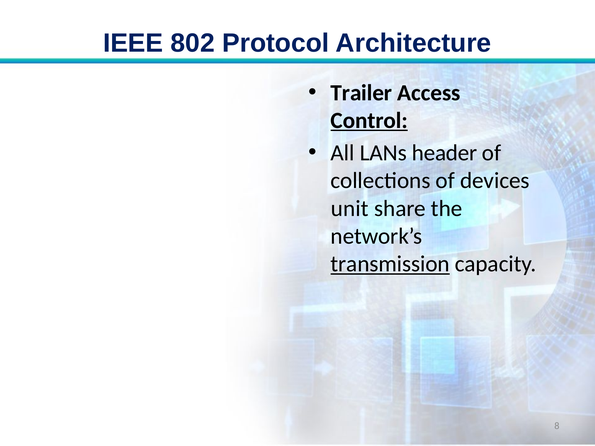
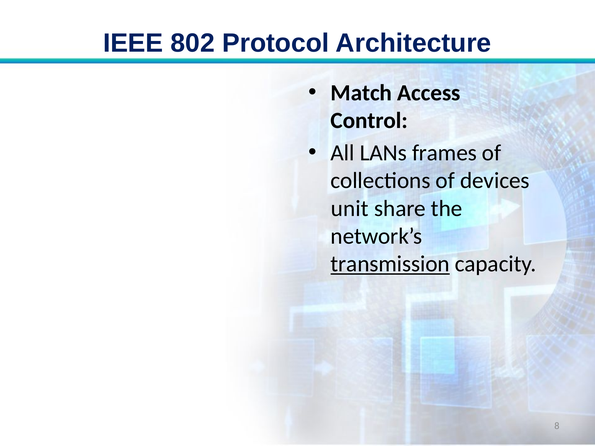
Trailer: Trailer -> Match
Control underline: present -> none
header: header -> frames
